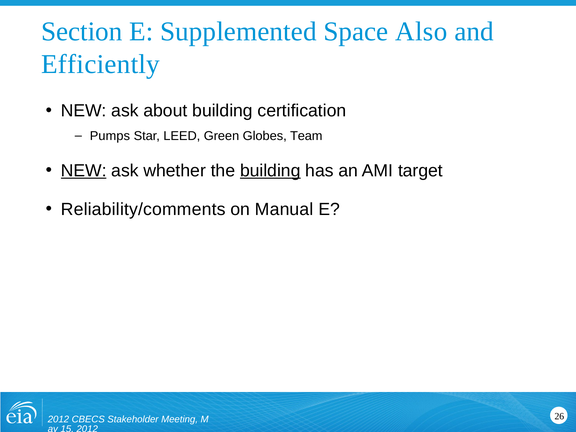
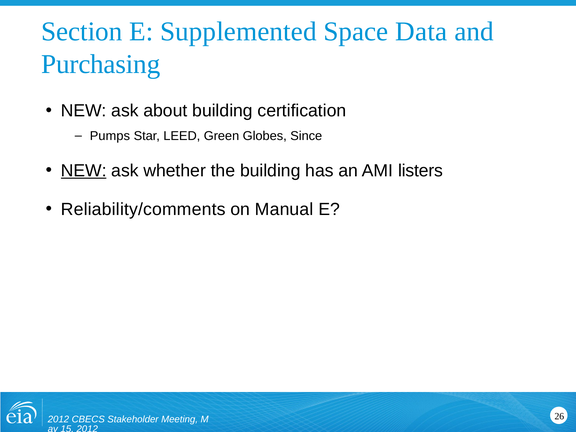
Also: Also -> Data
Efficiently: Efficiently -> Purchasing
Team: Team -> Since
building at (270, 171) underline: present -> none
target: target -> listers
